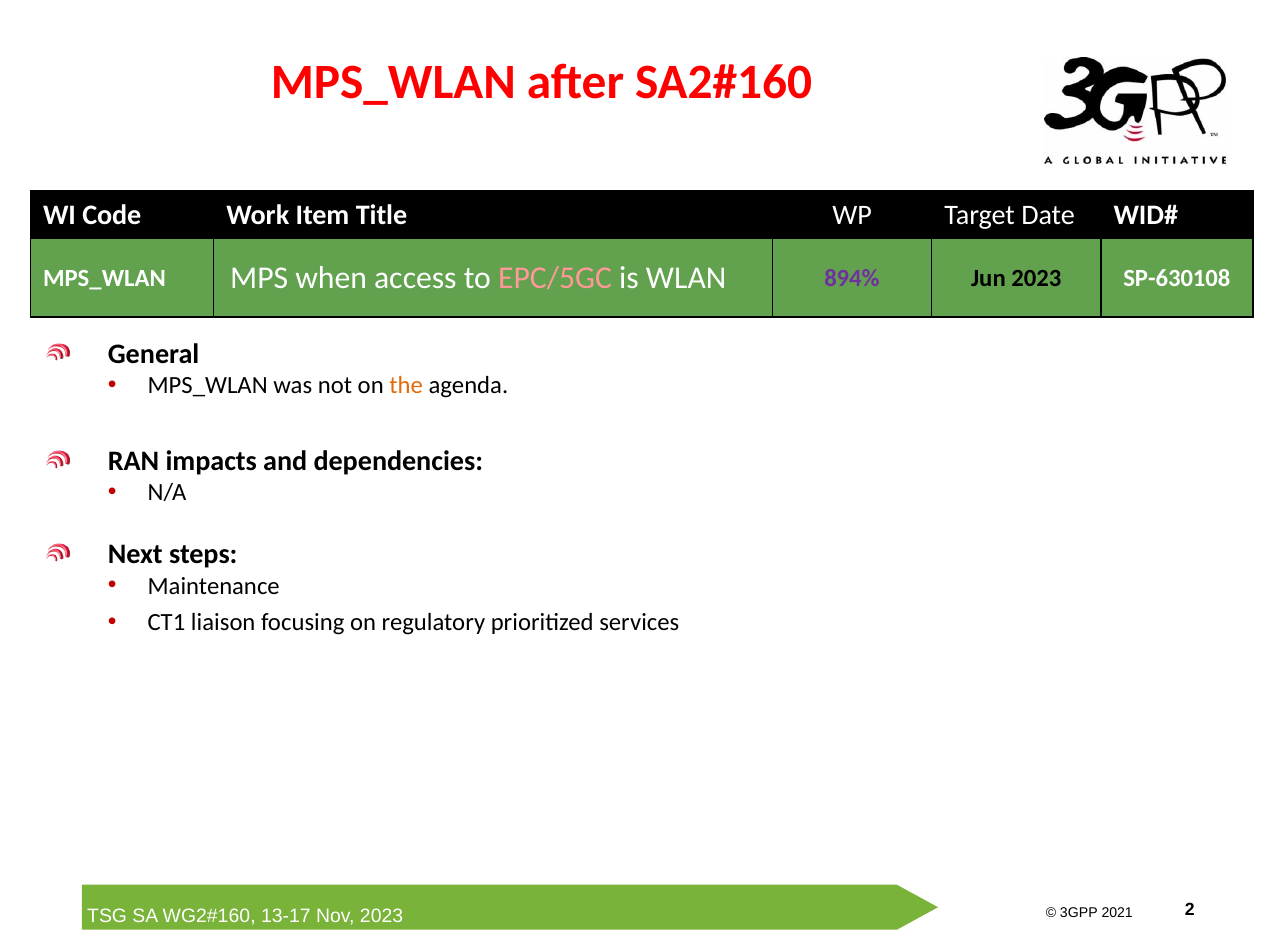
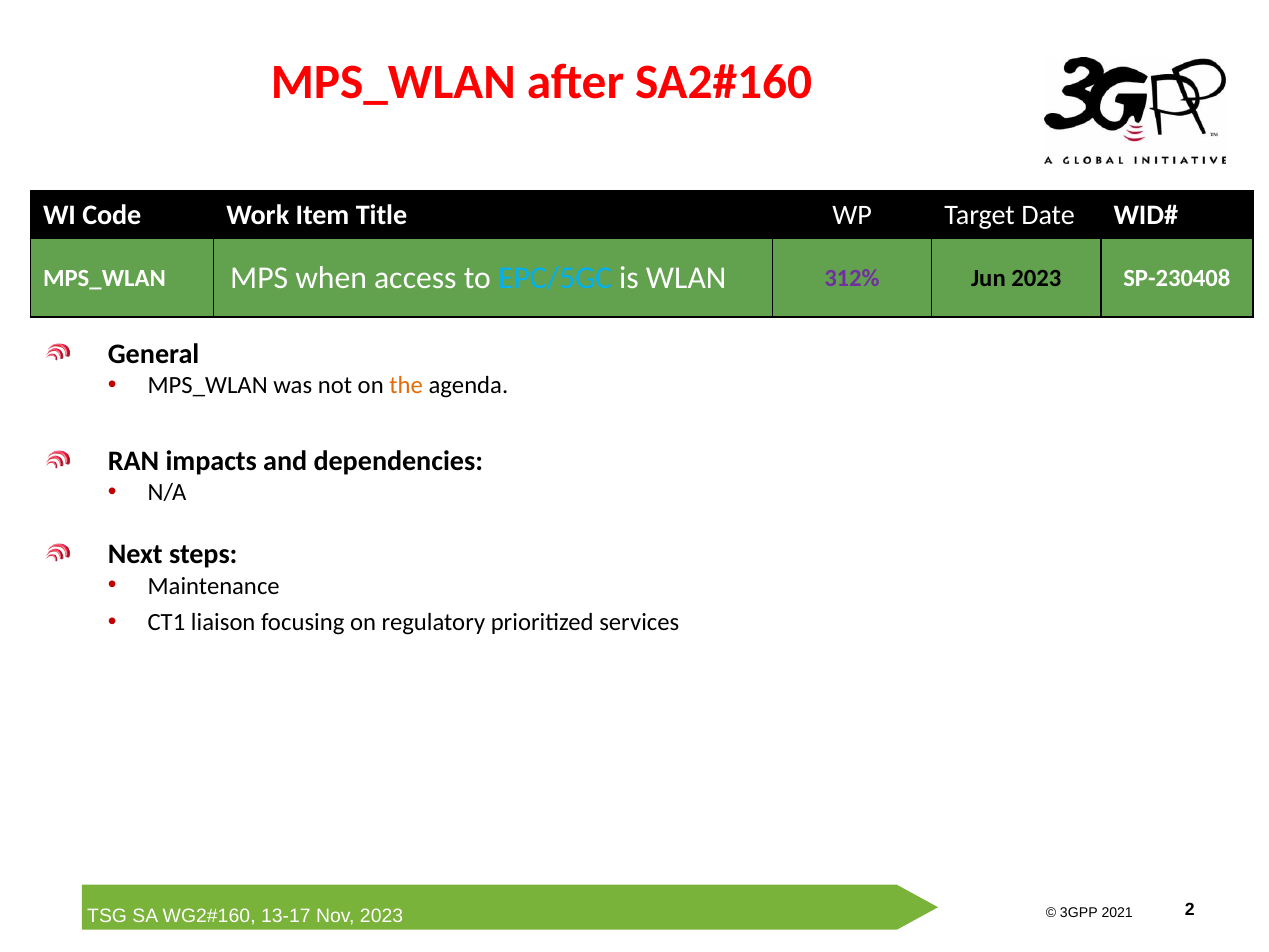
EPC/5GC colour: pink -> light blue
894%: 894% -> 312%
SP-630108: SP-630108 -> SP-230408
